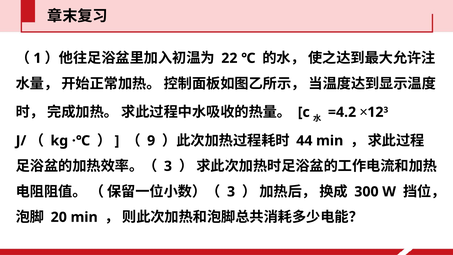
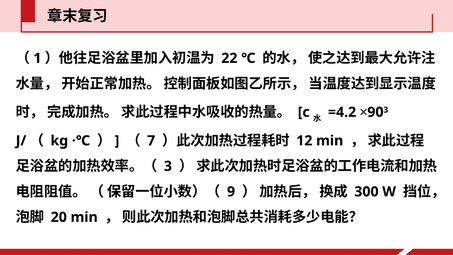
12: 12 -> 90
9: 9 -> 7
44: 44 -> 12
3 at (231, 192): 3 -> 9
